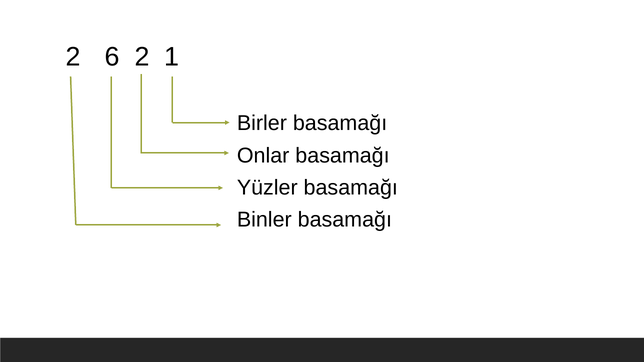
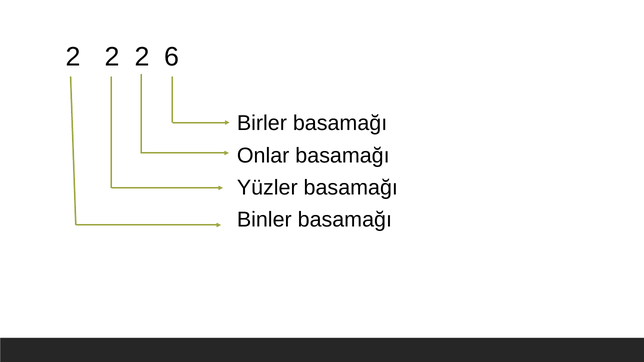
6 at (112, 57): 6 -> 2
1: 1 -> 6
